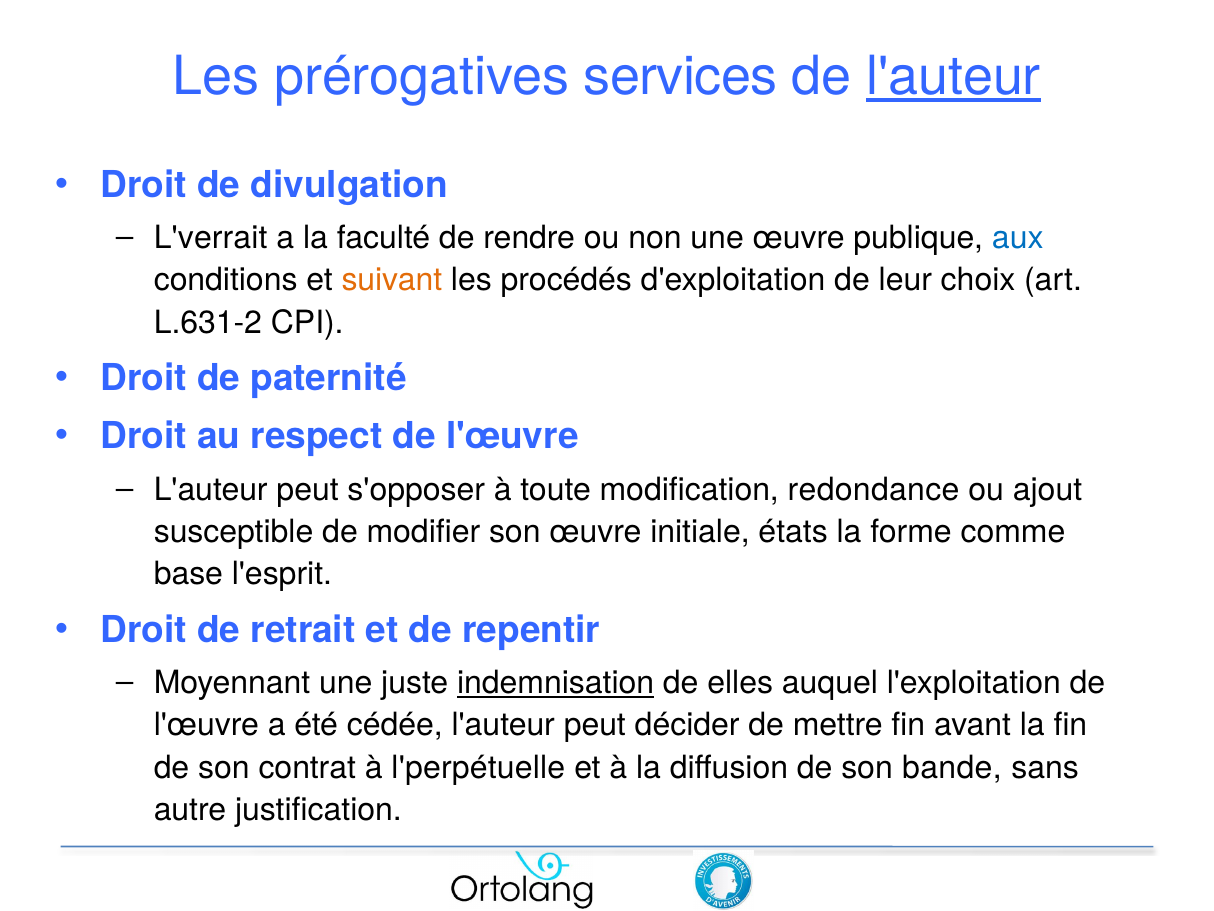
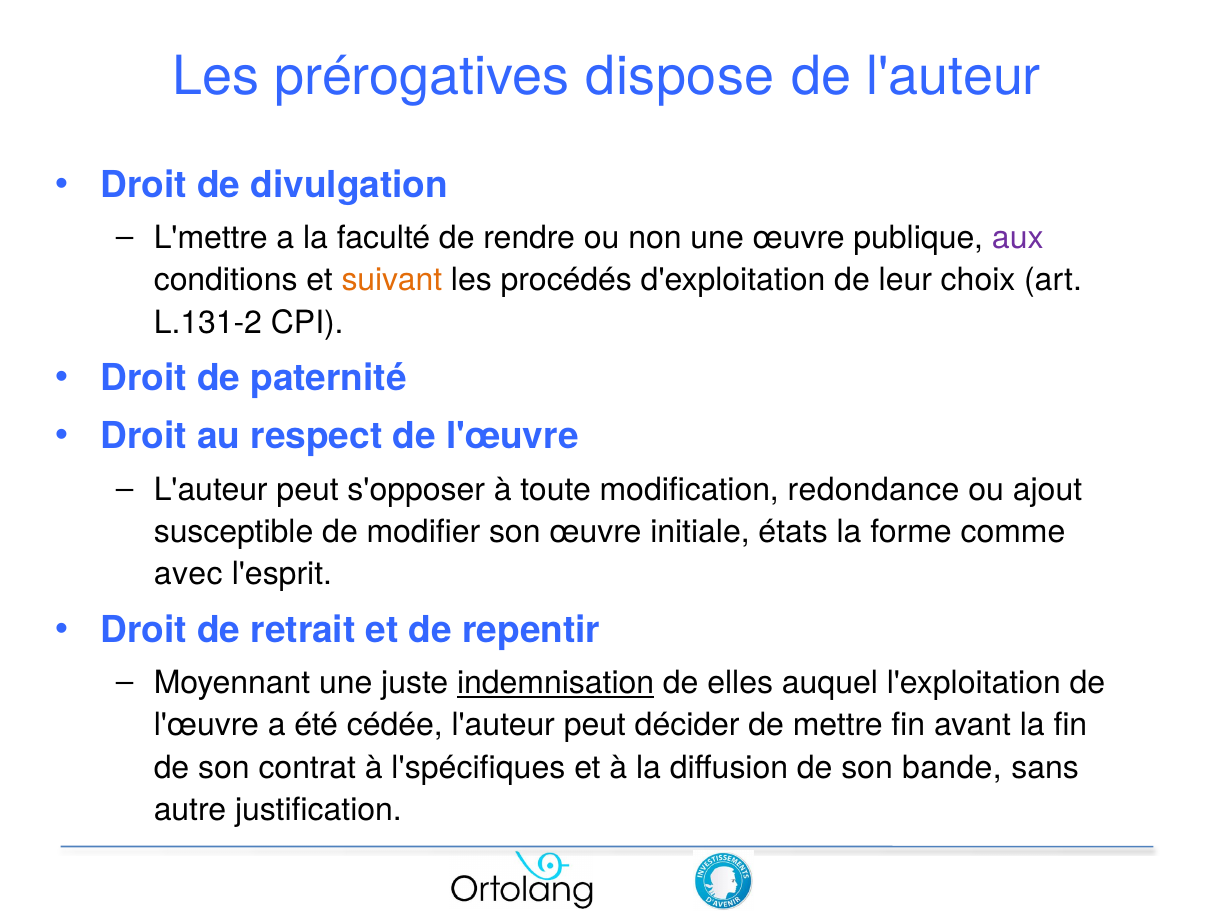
services: services -> dispose
l'auteur at (954, 77) underline: present -> none
L'verrait: L'verrait -> L'mettre
aux colour: blue -> purple
L.631-2: L.631-2 -> L.131-2
base: base -> avec
l'perpétuelle: l'perpétuelle -> l'spécifiques
